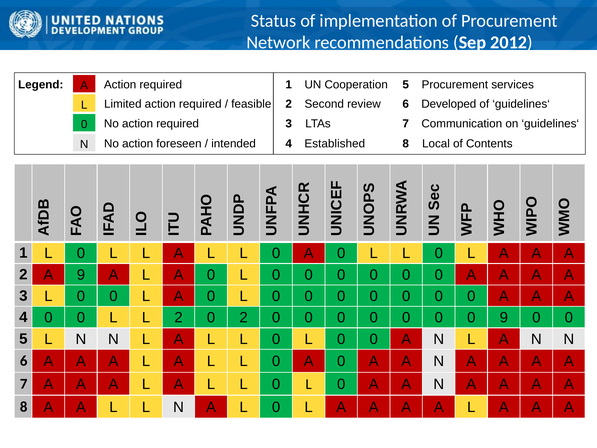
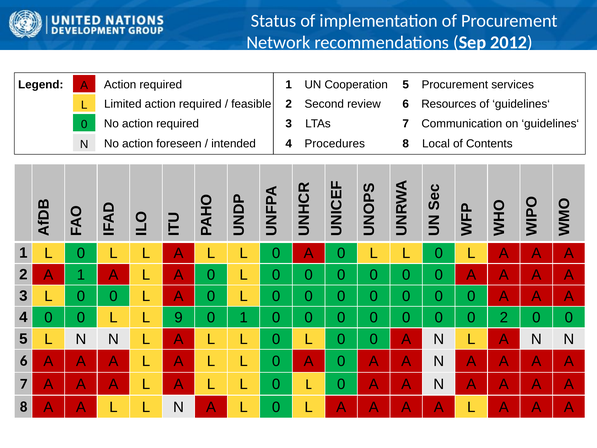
Developed: Developed -> Resources
Established: Established -> Procedures
A 9: 9 -> 1
L 2: 2 -> 9
0 2: 2 -> 1
0 9: 9 -> 2
